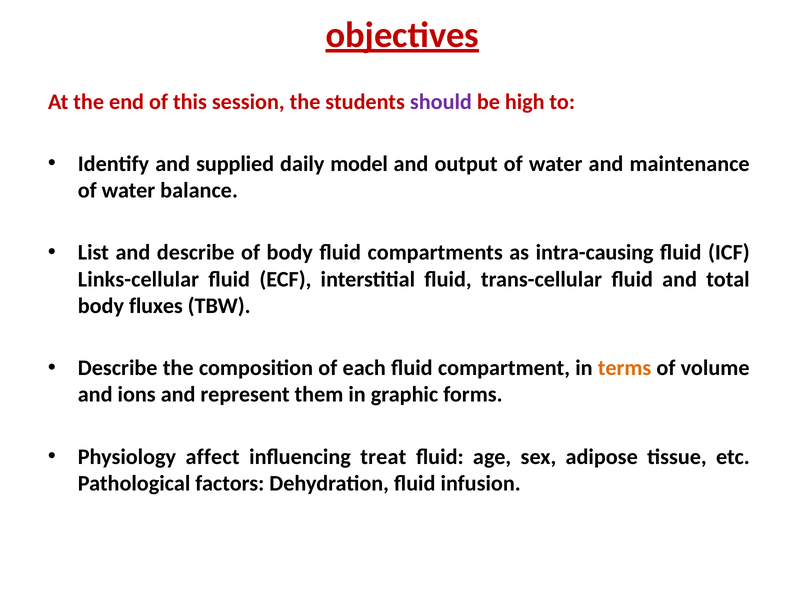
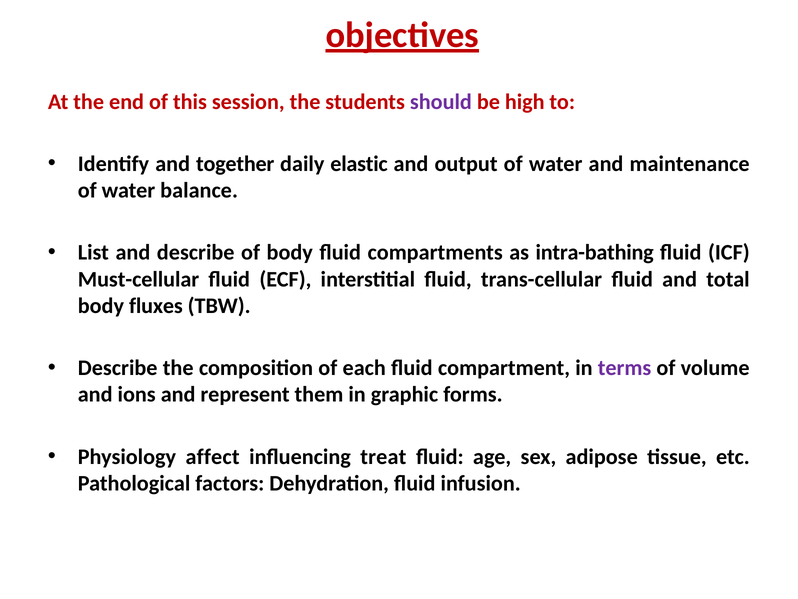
supplied: supplied -> together
model: model -> elastic
intra-causing: intra-causing -> intra-bathing
Links-cellular: Links-cellular -> Must-cellular
terms colour: orange -> purple
